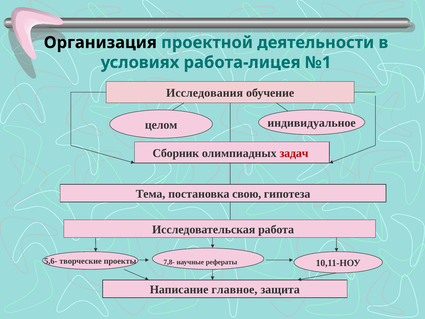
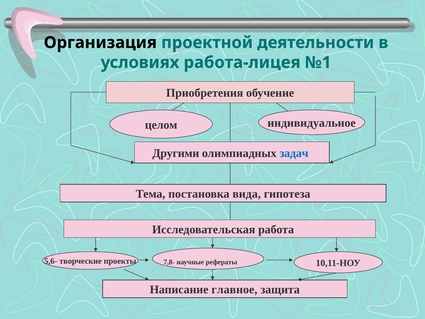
Исследования: Исследования -> Приобретения
Сборник: Сборник -> Другими
задач colour: red -> blue
свою: свою -> вида
